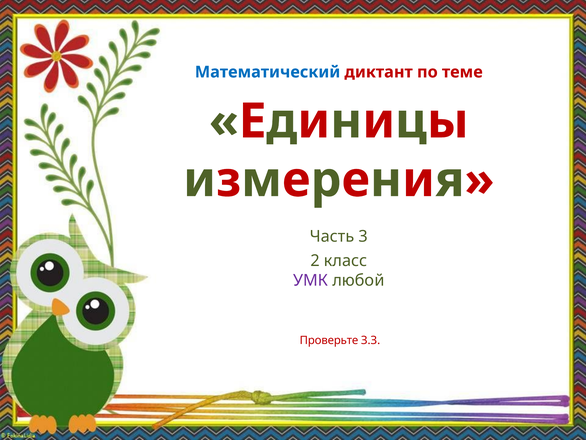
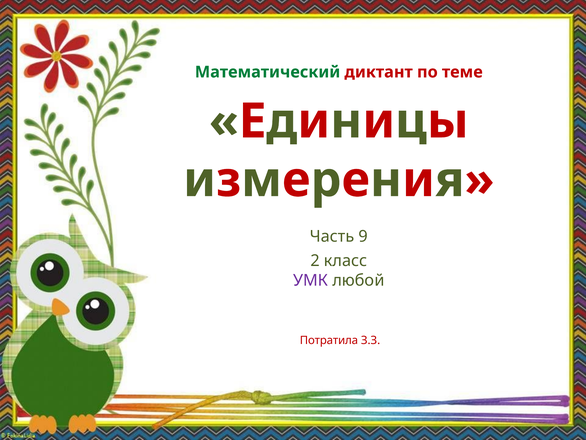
Математический colour: blue -> green
3: 3 -> 9
Проверьте: Проверьте -> Потратила
